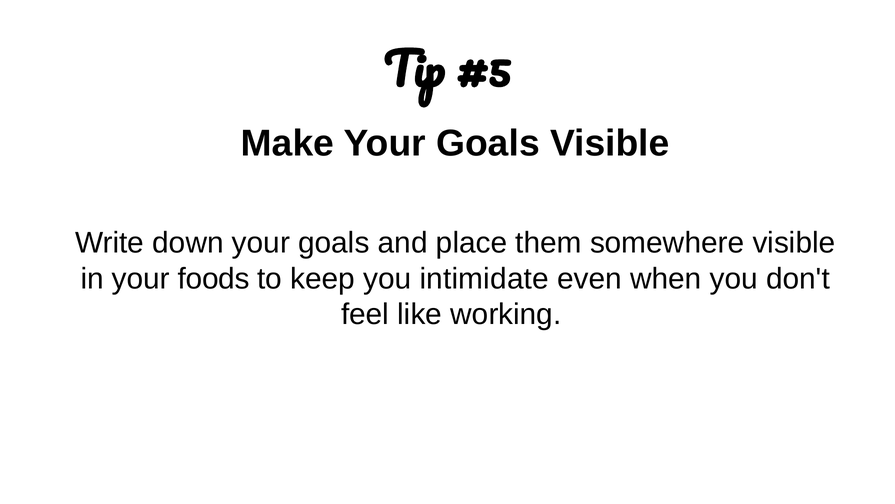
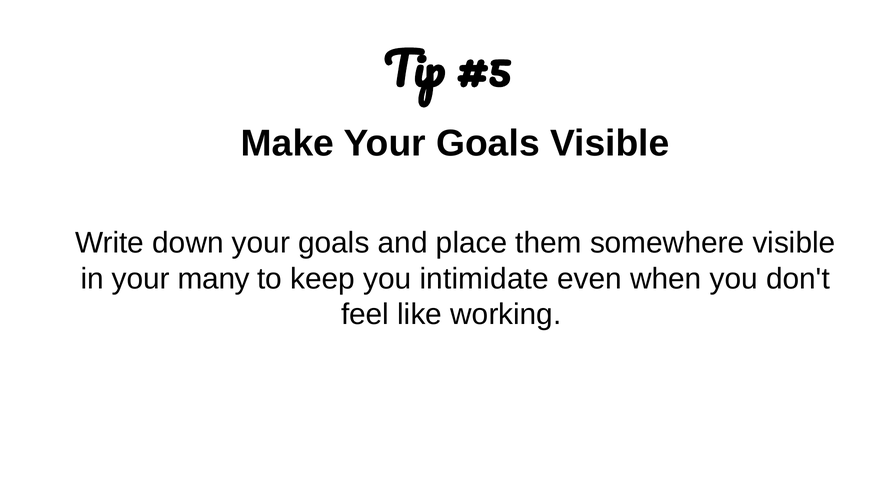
foods: foods -> many
